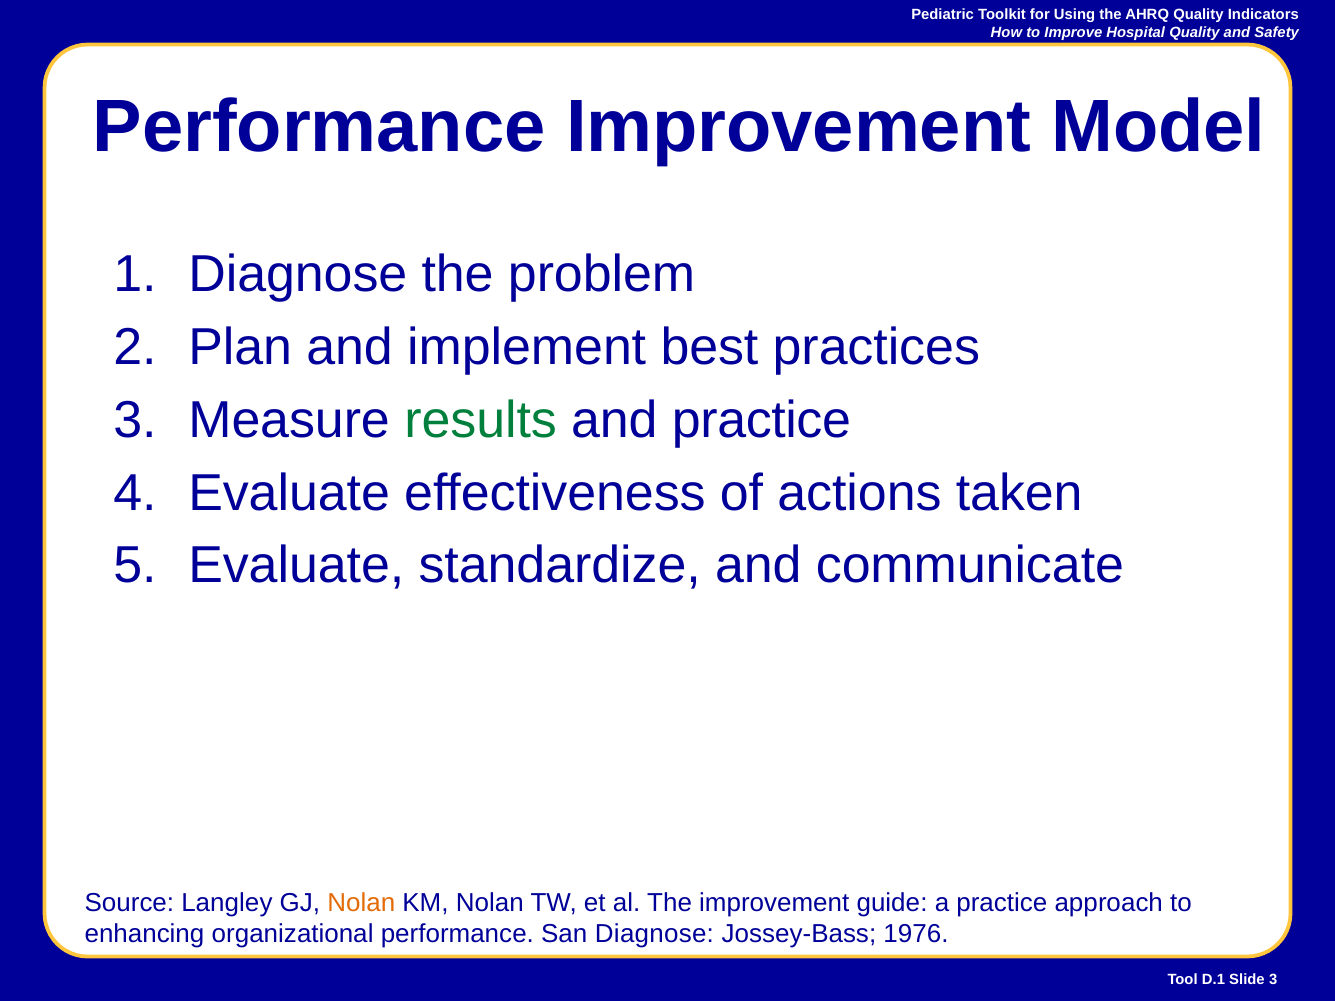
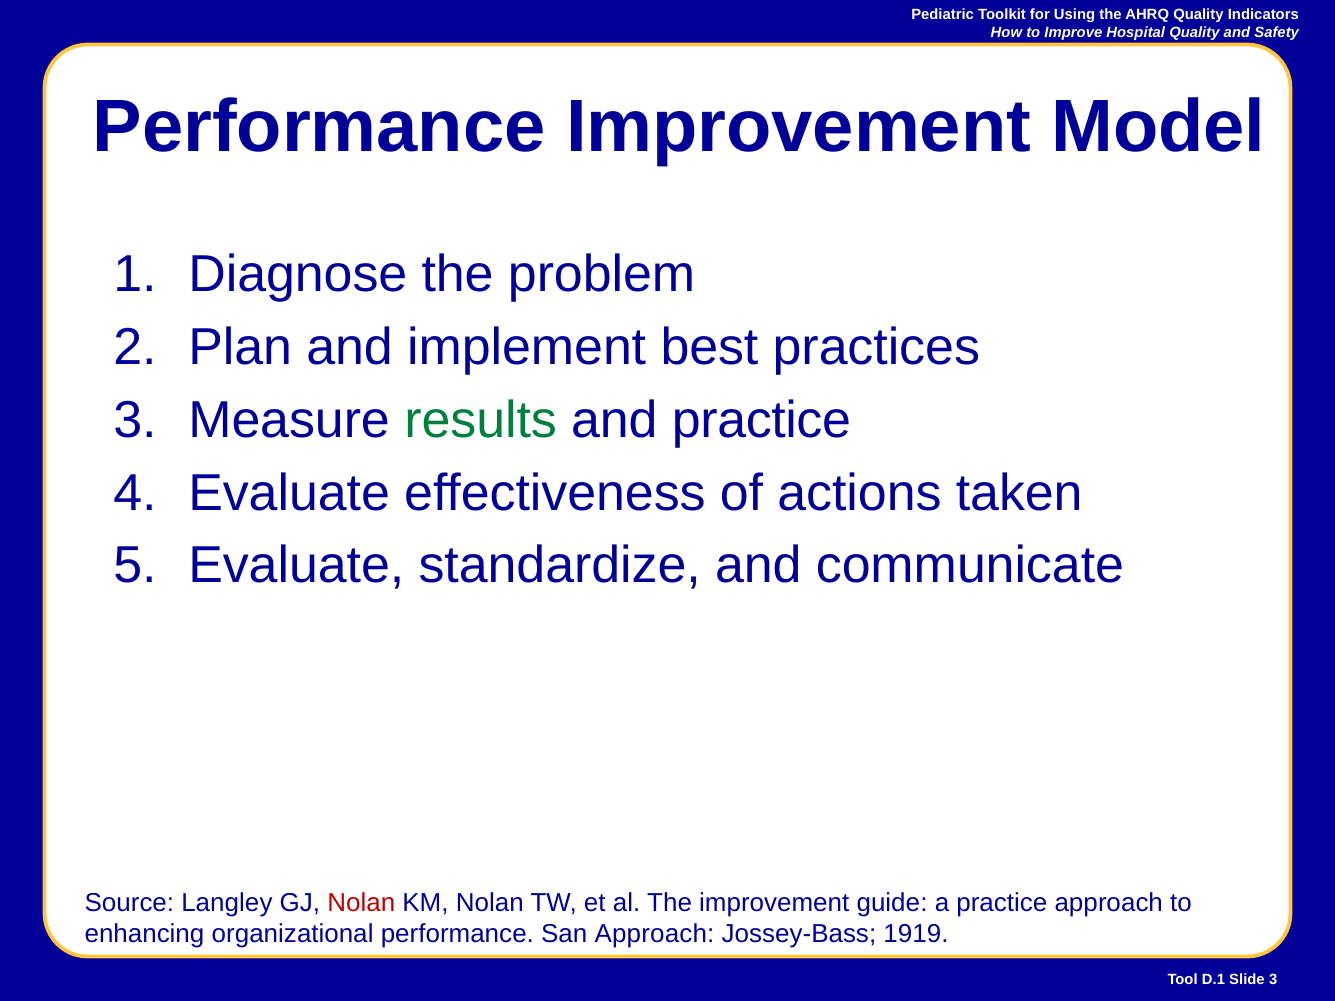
Nolan at (361, 903) colour: orange -> red
San Diagnose: Diagnose -> Approach
1976: 1976 -> 1919
